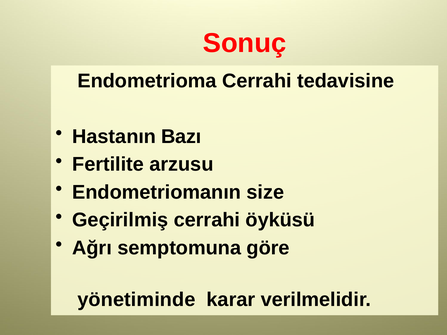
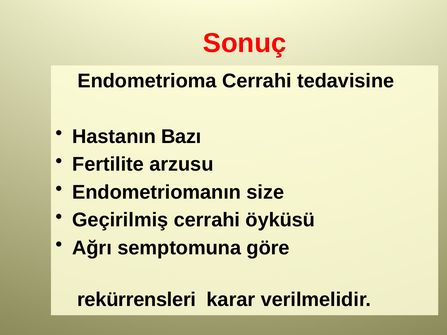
yönetiminde: yönetiminde -> rekürrensleri
